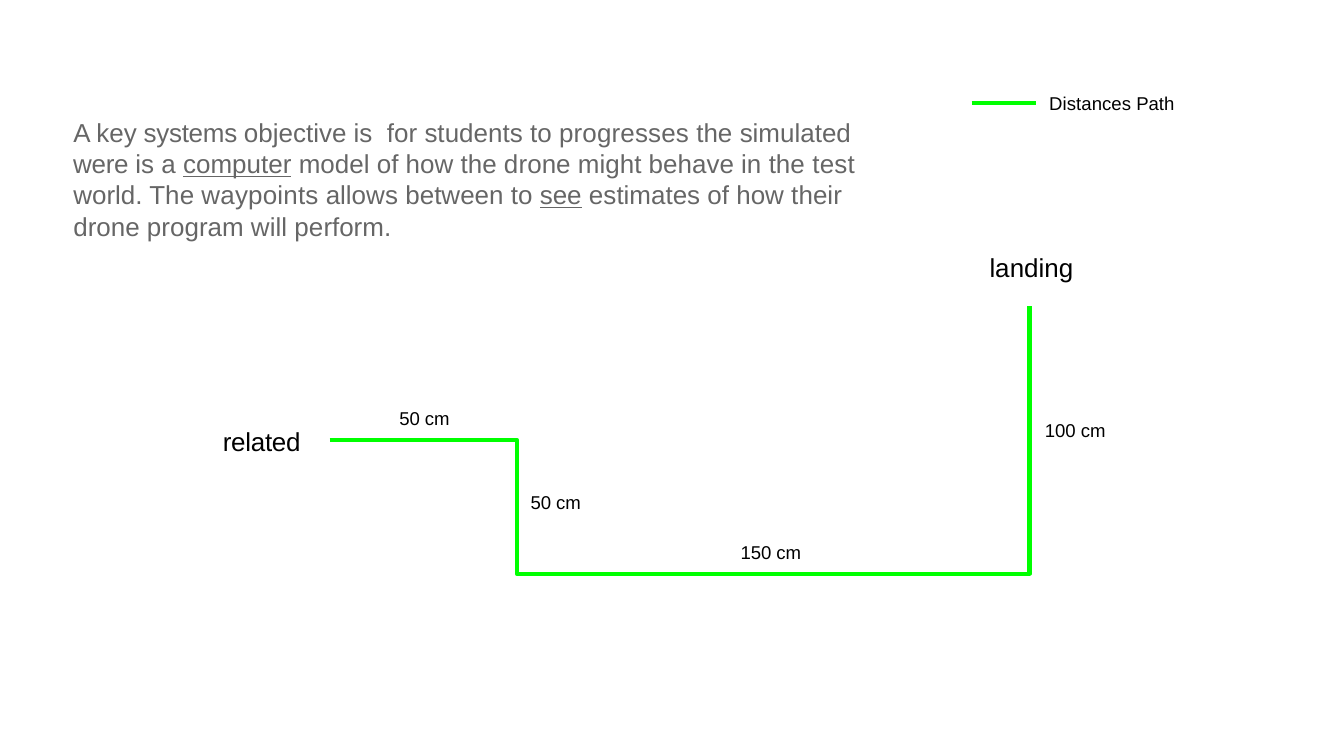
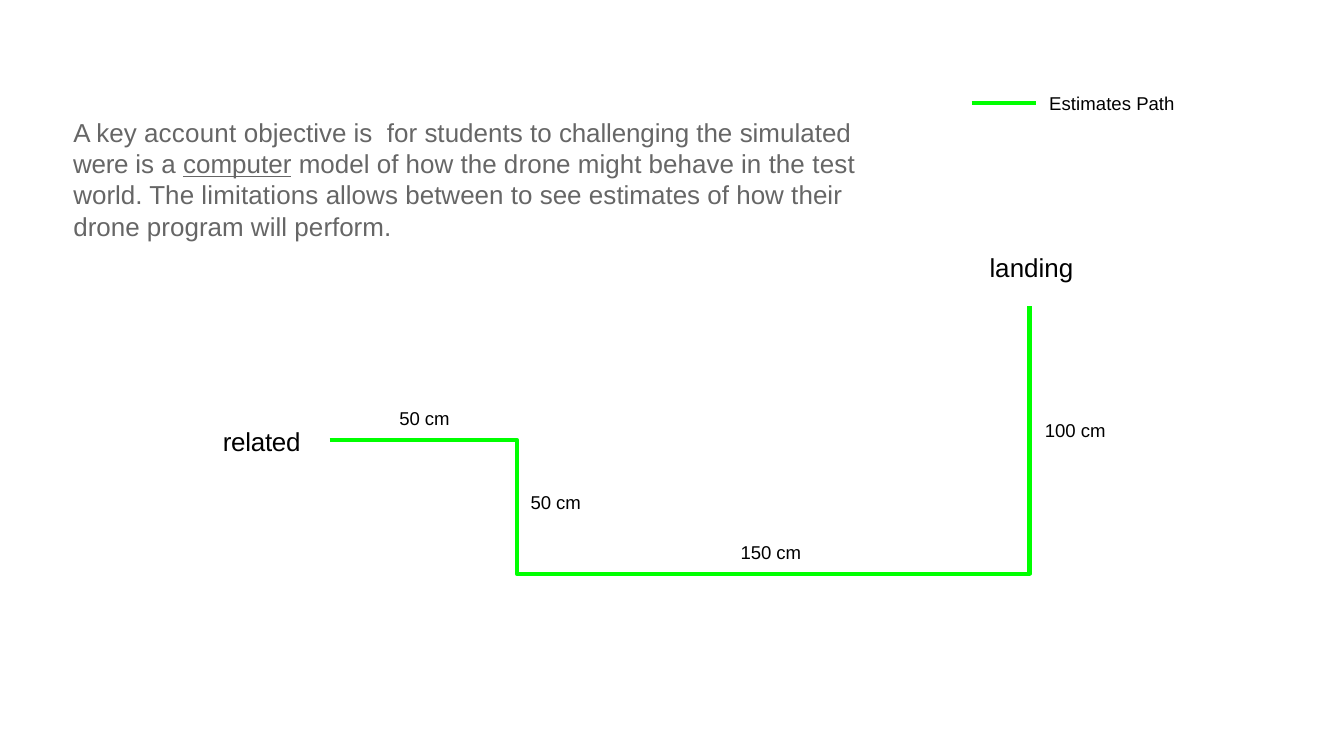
Distances at (1090, 104): Distances -> Estimates
systems: systems -> account
progresses: progresses -> challenging
waypoints: waypoints -> limitations
see underline: present -> none
